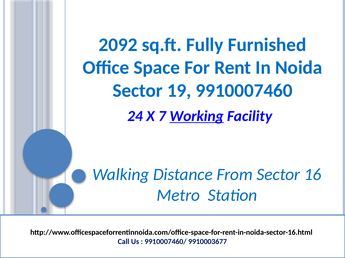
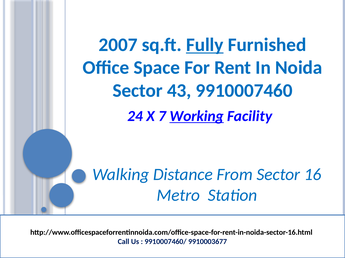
2092: 2092 -> 2007
Fully underline: none -> present
19: 19 -> 43
